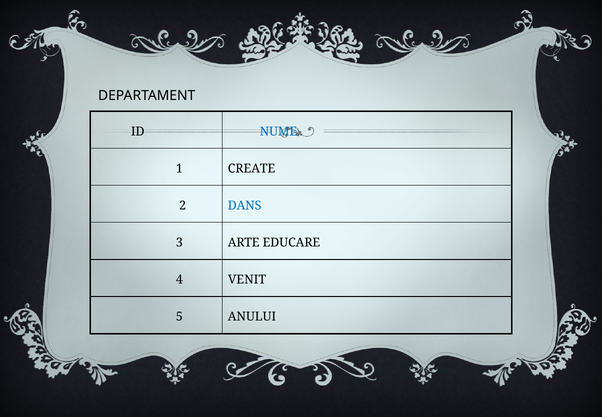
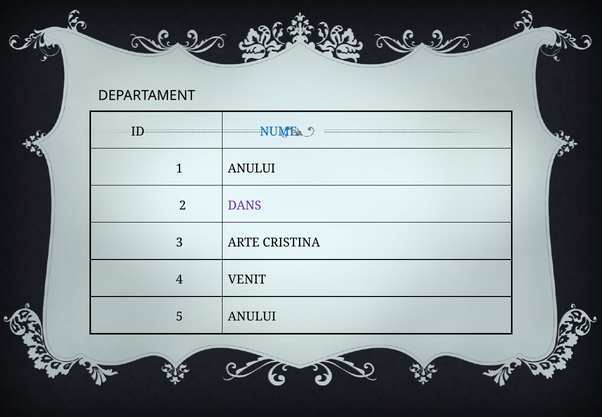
1 CREATE: CREATE -> ANULUI
DANS colour: blue -> purple
EDUCARE: EDUCARE -> CRISTINA
